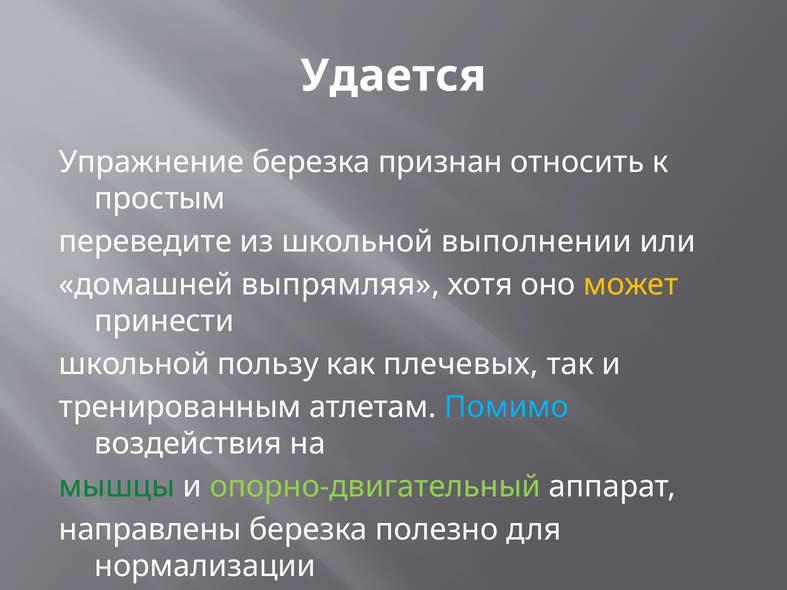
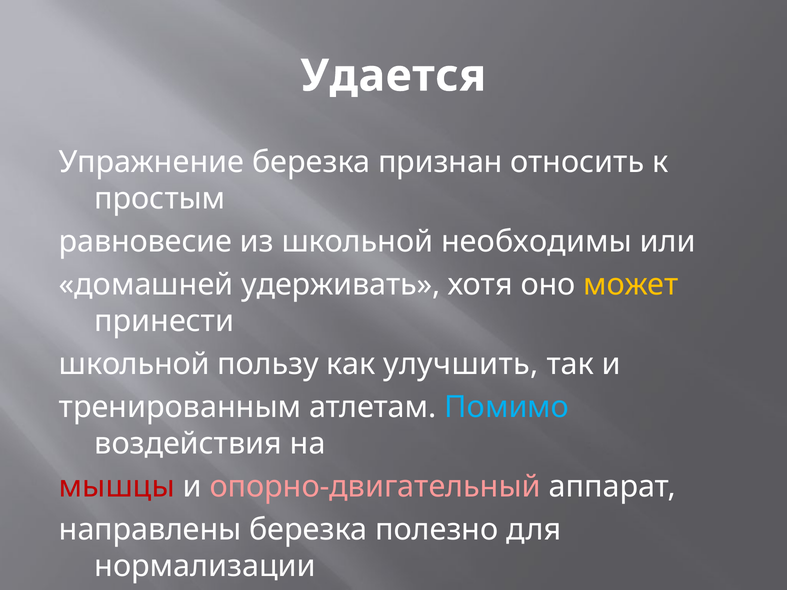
переведите: переведите -> равновесие
выполнении: выполнении -> необходимы
выпрямляя: выпрямляя -> удерживать
плечевых: плечевых -> улучшить
мышцы colour: green -> red
опорно-двигательный colour: light green -> pink
